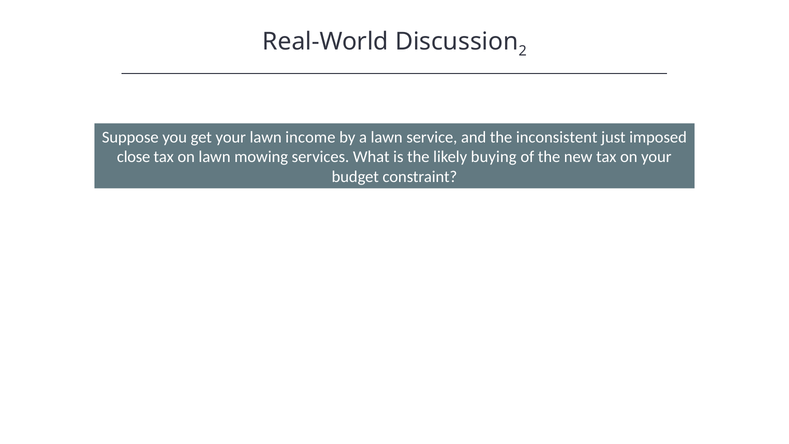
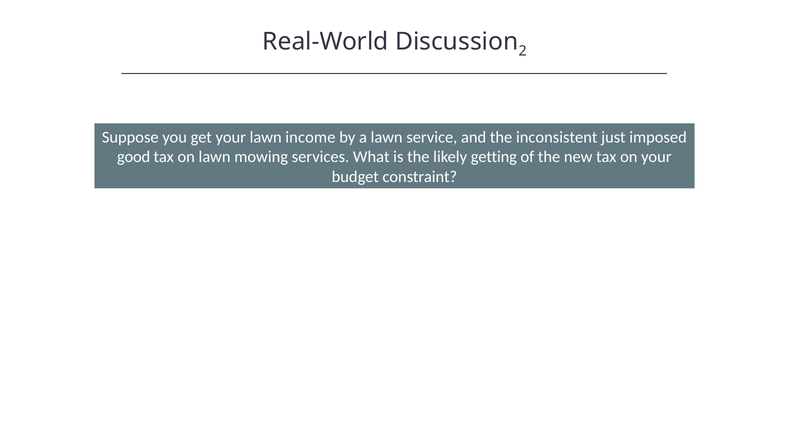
close: close -> good
buying: buying -> getting
